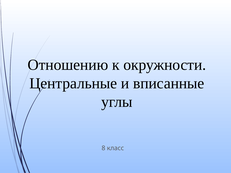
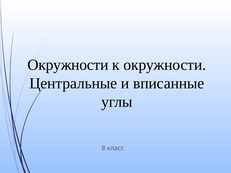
Отношению at (68, 65): Отношению -> Окружности
